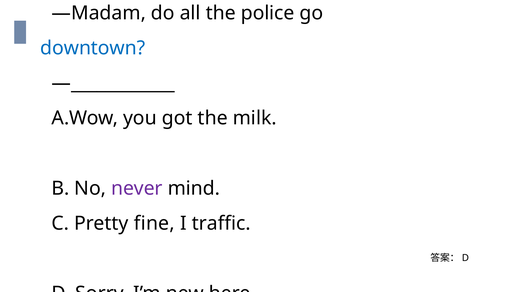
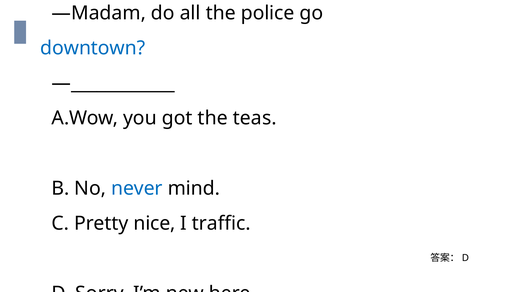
milk: milk -> teas
never colour: purple -> blue
fine: fine -> nice
